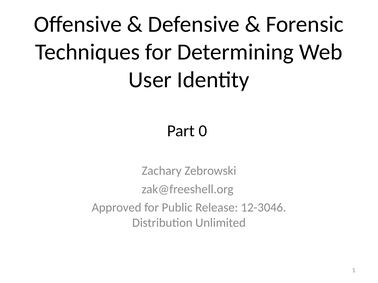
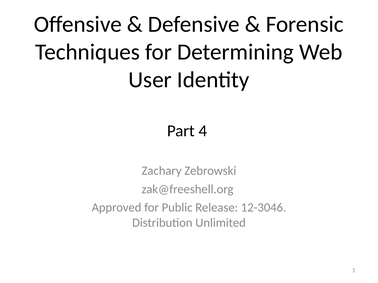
0: 0 -> 4
